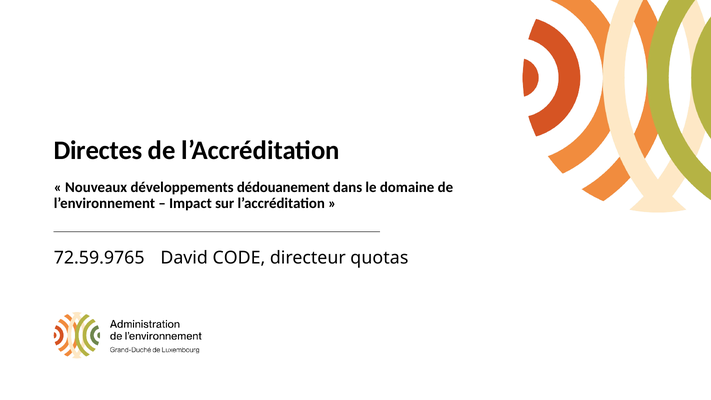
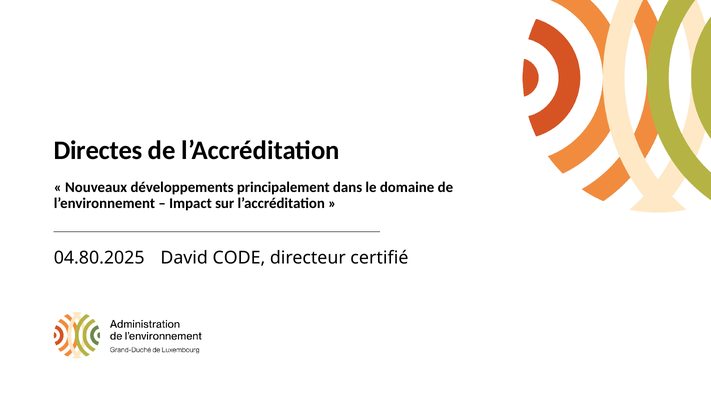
dédouanement: dédouanement -> principalement
72.59.9765: 72.59.9765 -> 04.80.2025
quotas: quotas -> certifié
